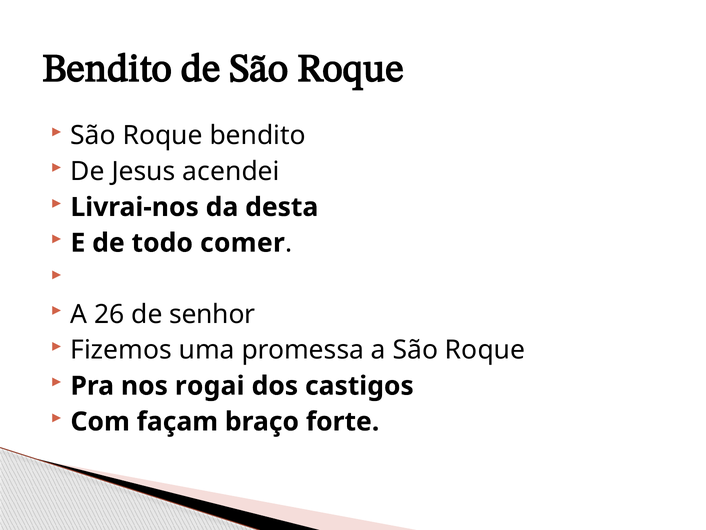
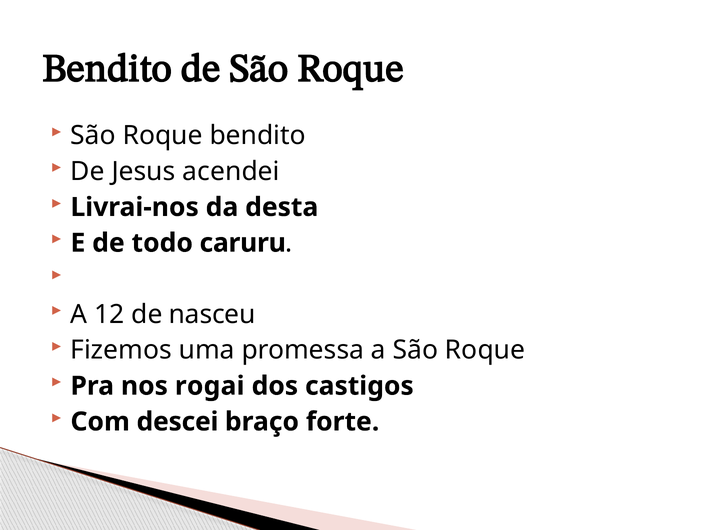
comer: comer -> caruru
26: 26 -> 12
senhor: senhor -> nasceu
façam: façam -> descei
